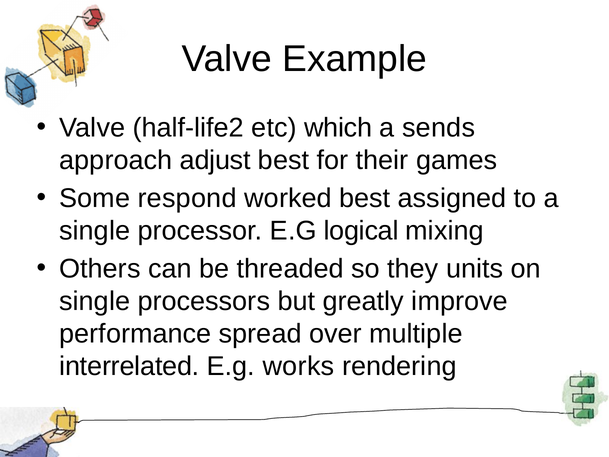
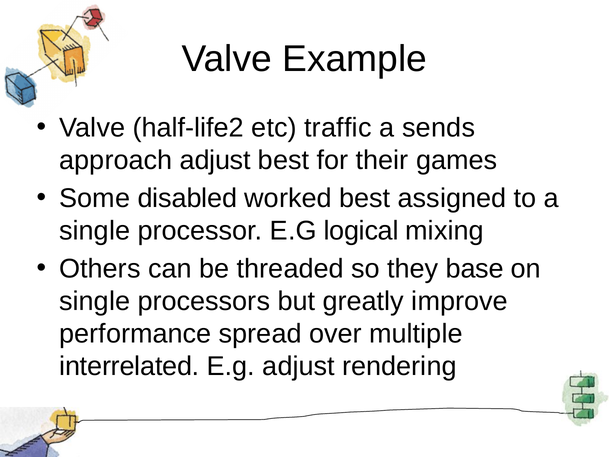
which: which -> traffic
respond: respond -> disabled
units: units -> base
E.g works: works -> adjust
